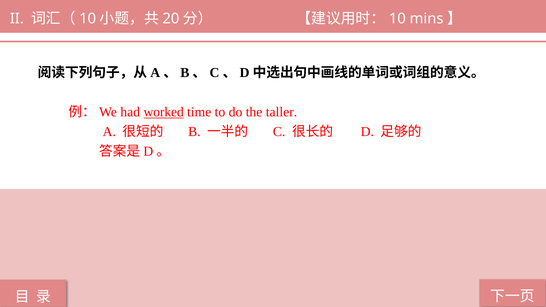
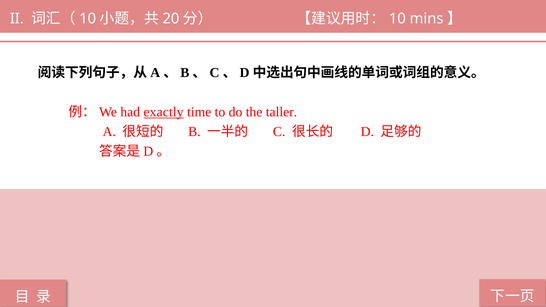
worked: worked -> exactly
